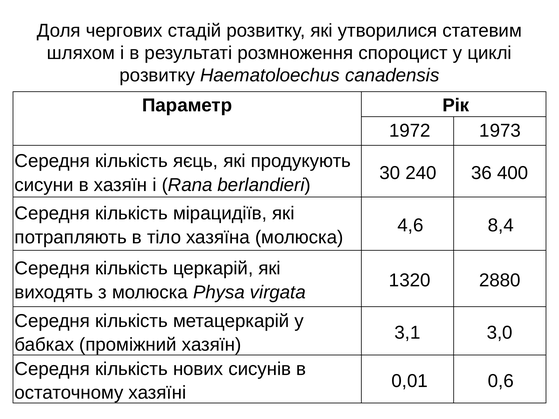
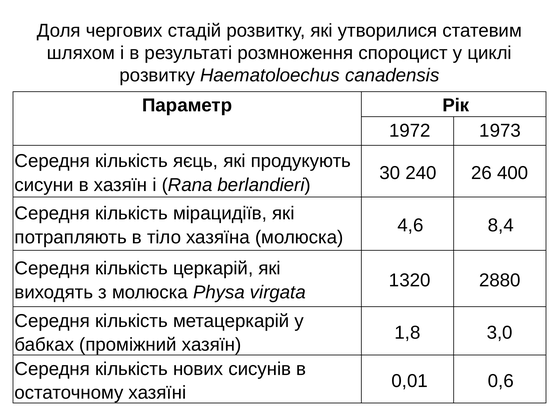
36: 36 -> 26
3,1: 3,1 -> 1,8
